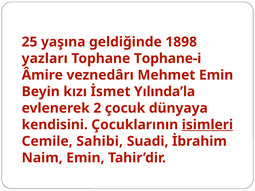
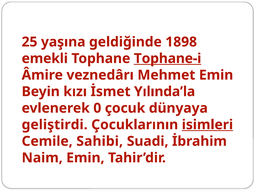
yazları: yazları -> emekli
Tophane-i underline: none -> present
2: 2 -> 0
kendisini: kendisini -> geliştirdi
